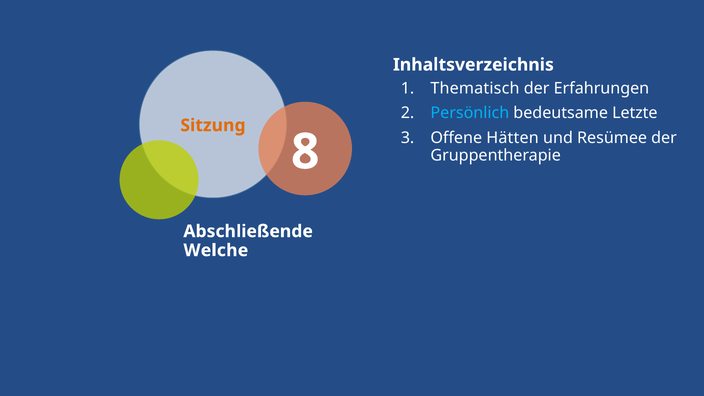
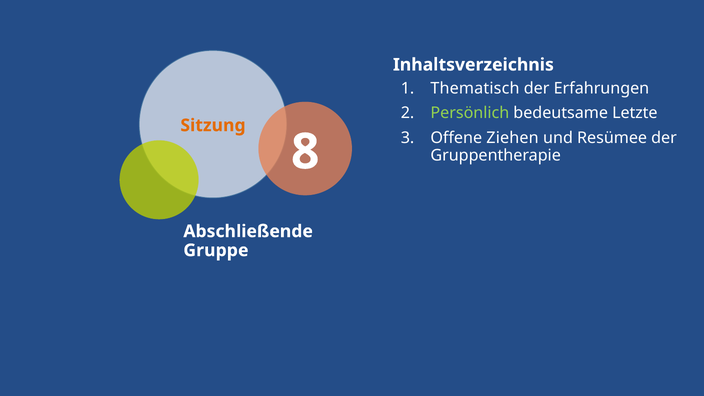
Persönlich colour: light blue -> light green
Hätten: Hätten -> Ziehen
Welche: Welche -> Gruppe
